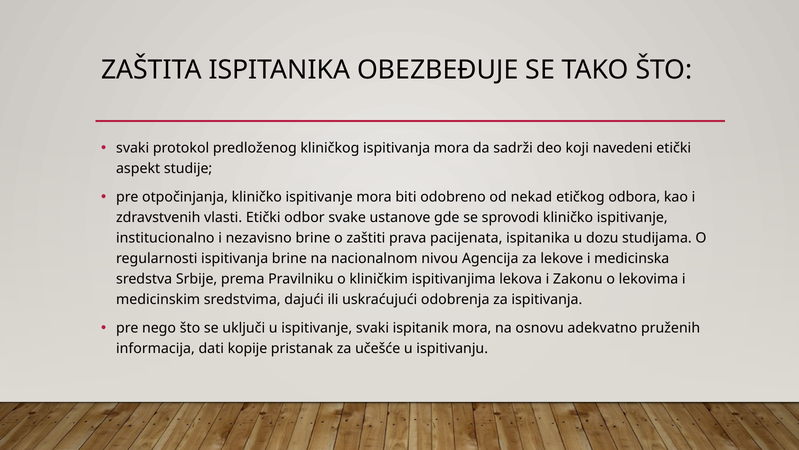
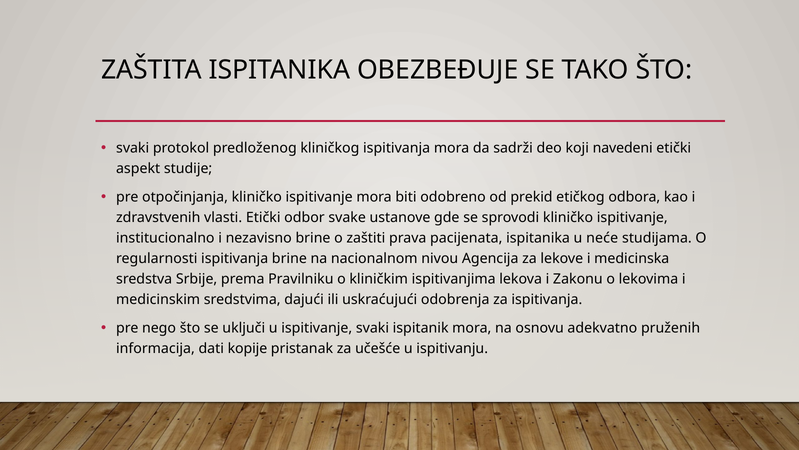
nekad: nekad -> prekid
dozu: dozu -> neće
